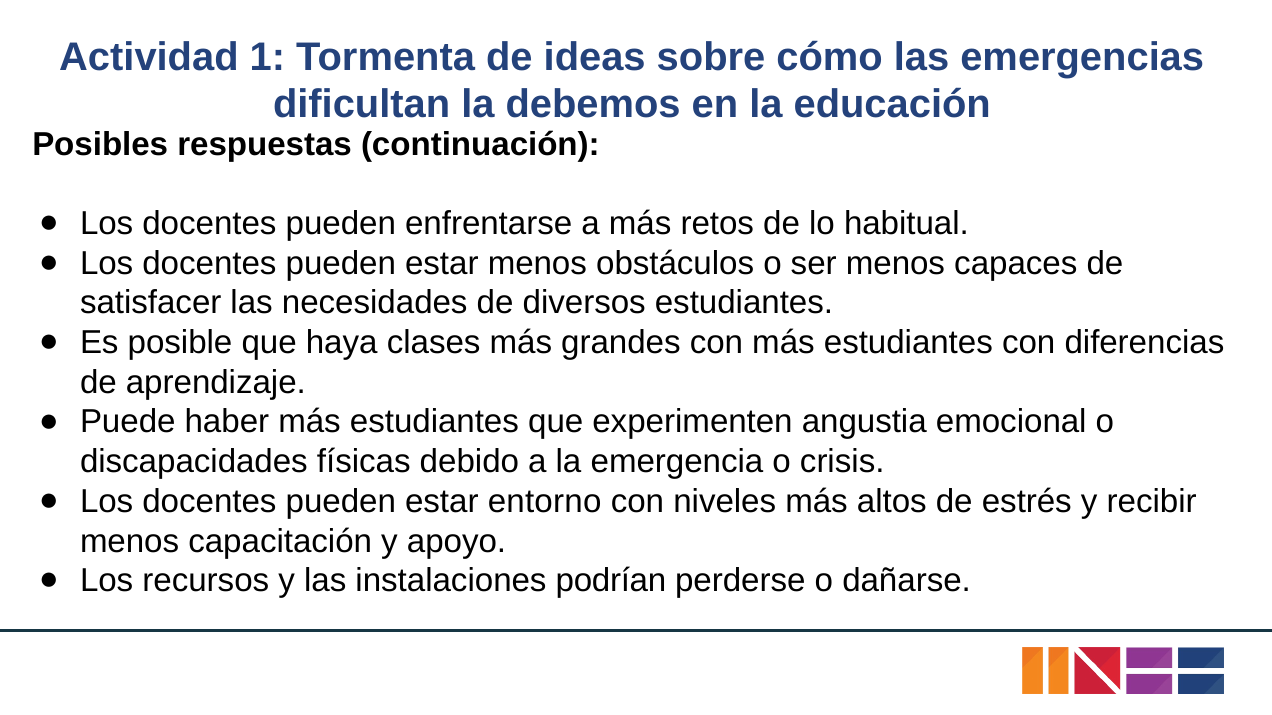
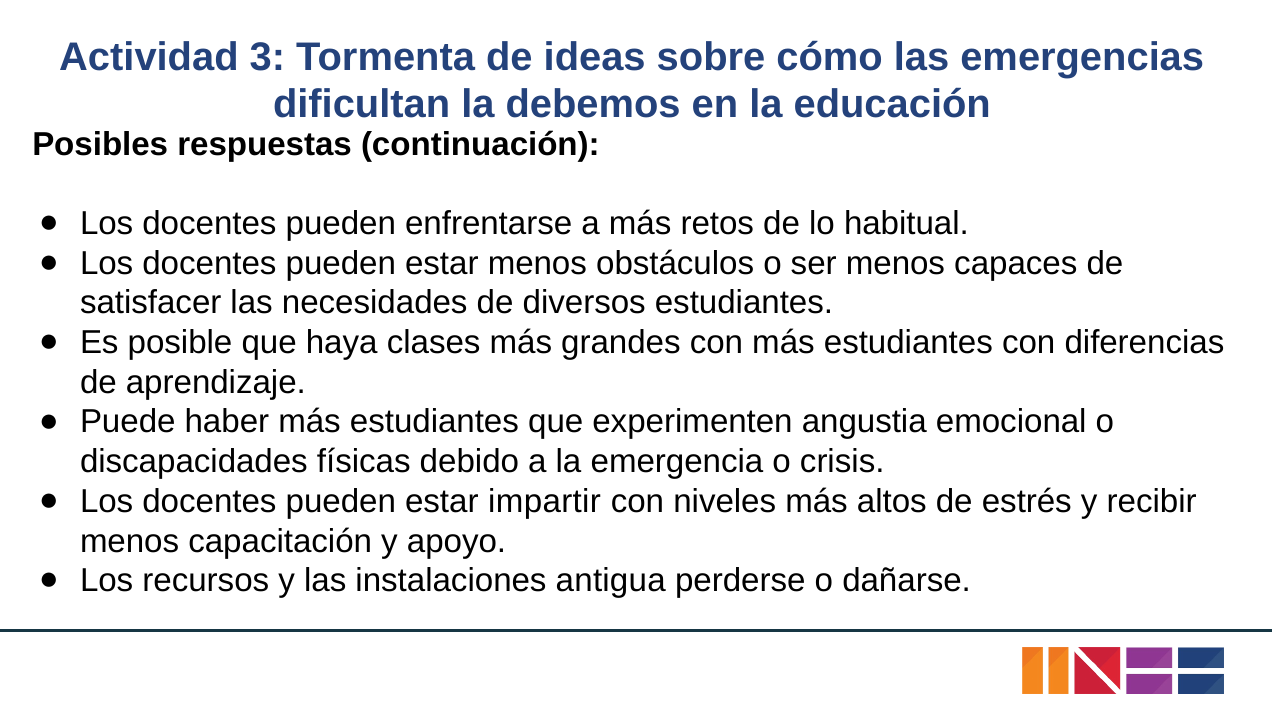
1: 1 -> 3
entorno: entorno -> impartir
podrían: podrían -> antigua
